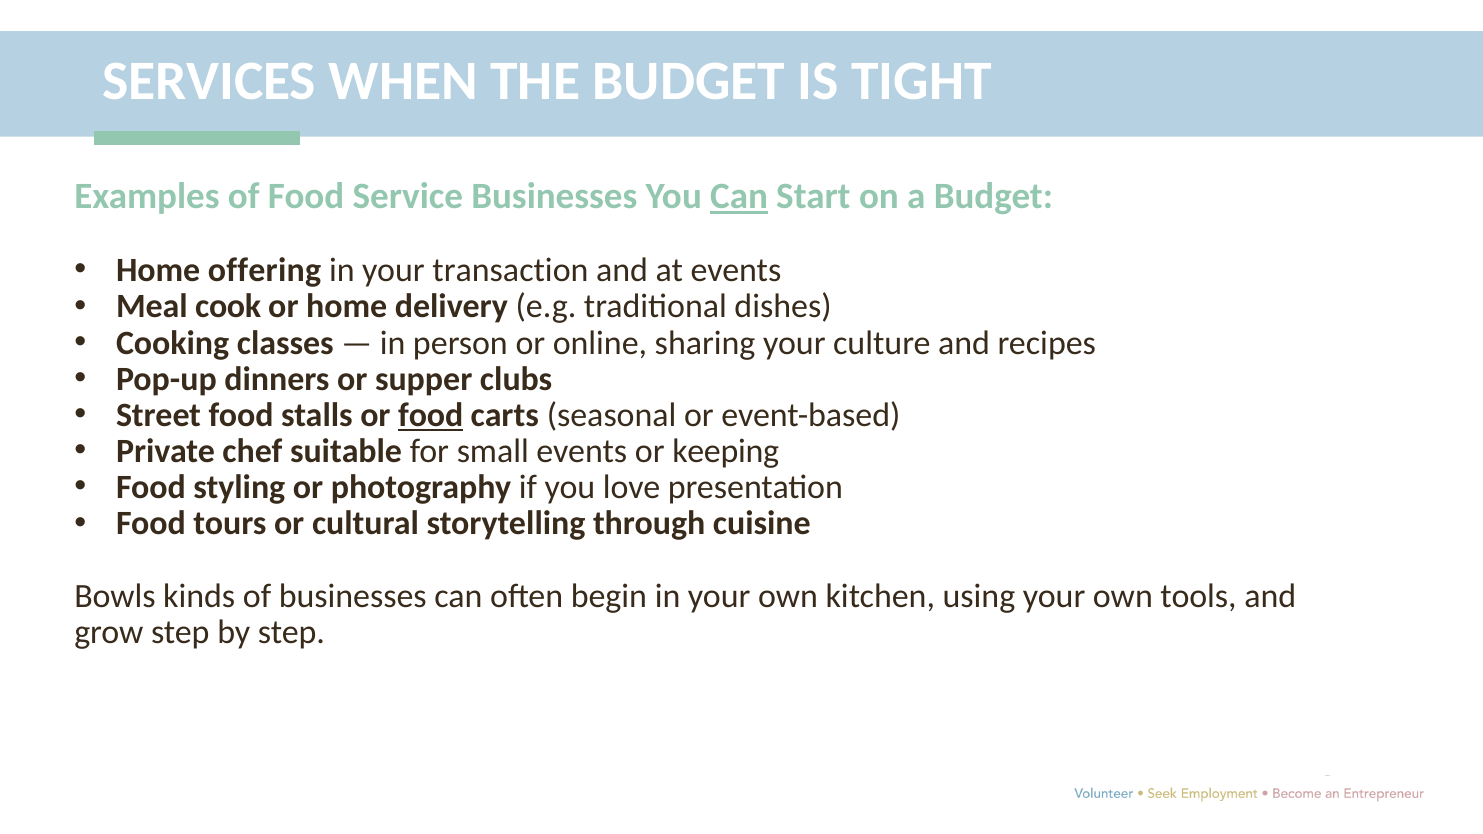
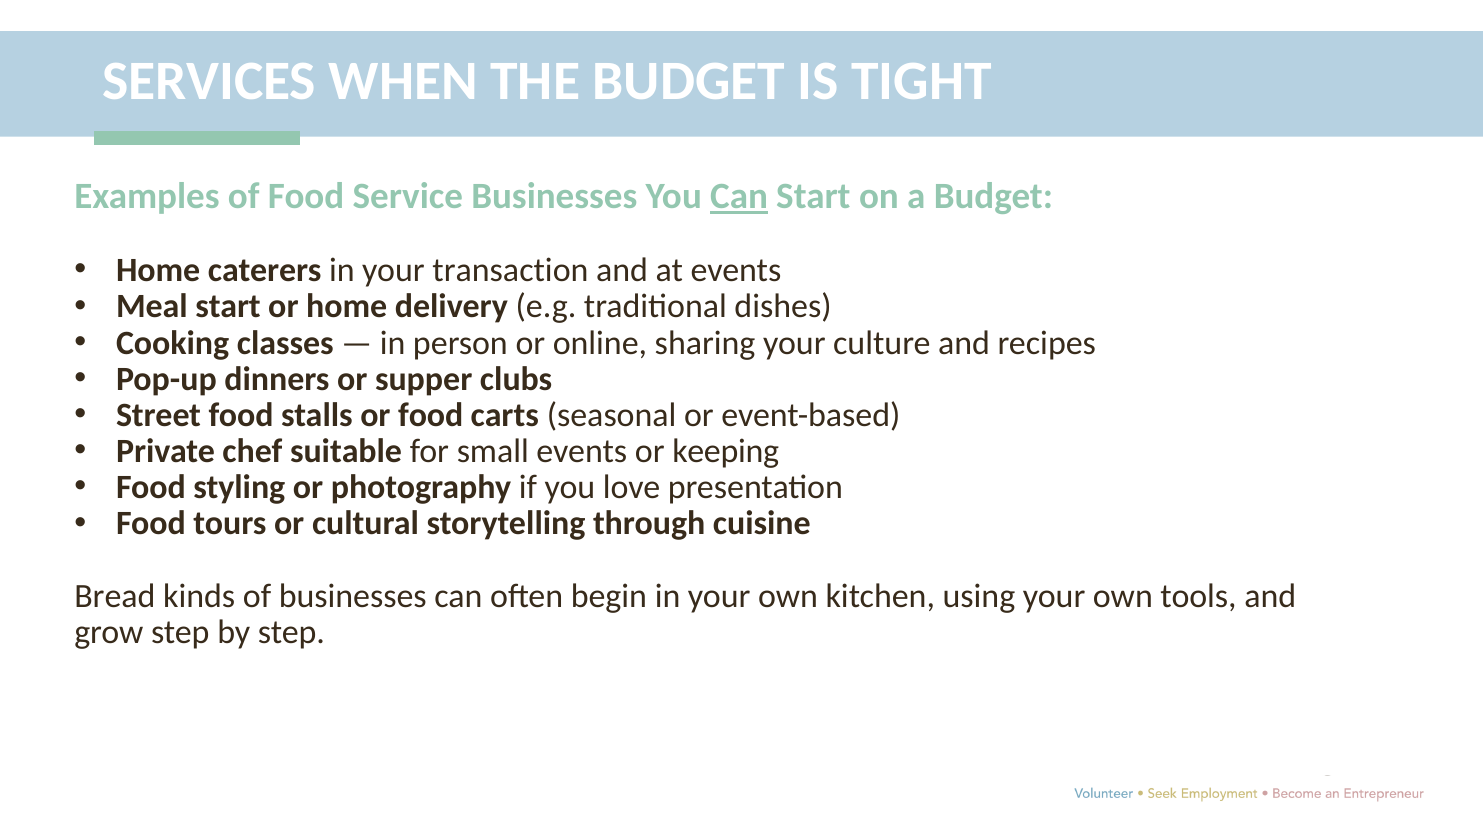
offering: offering -> caterers
Meal cook: cook -> start
food at (431, 415) underline: present -> none
Bowls: Bowls -> Bread
